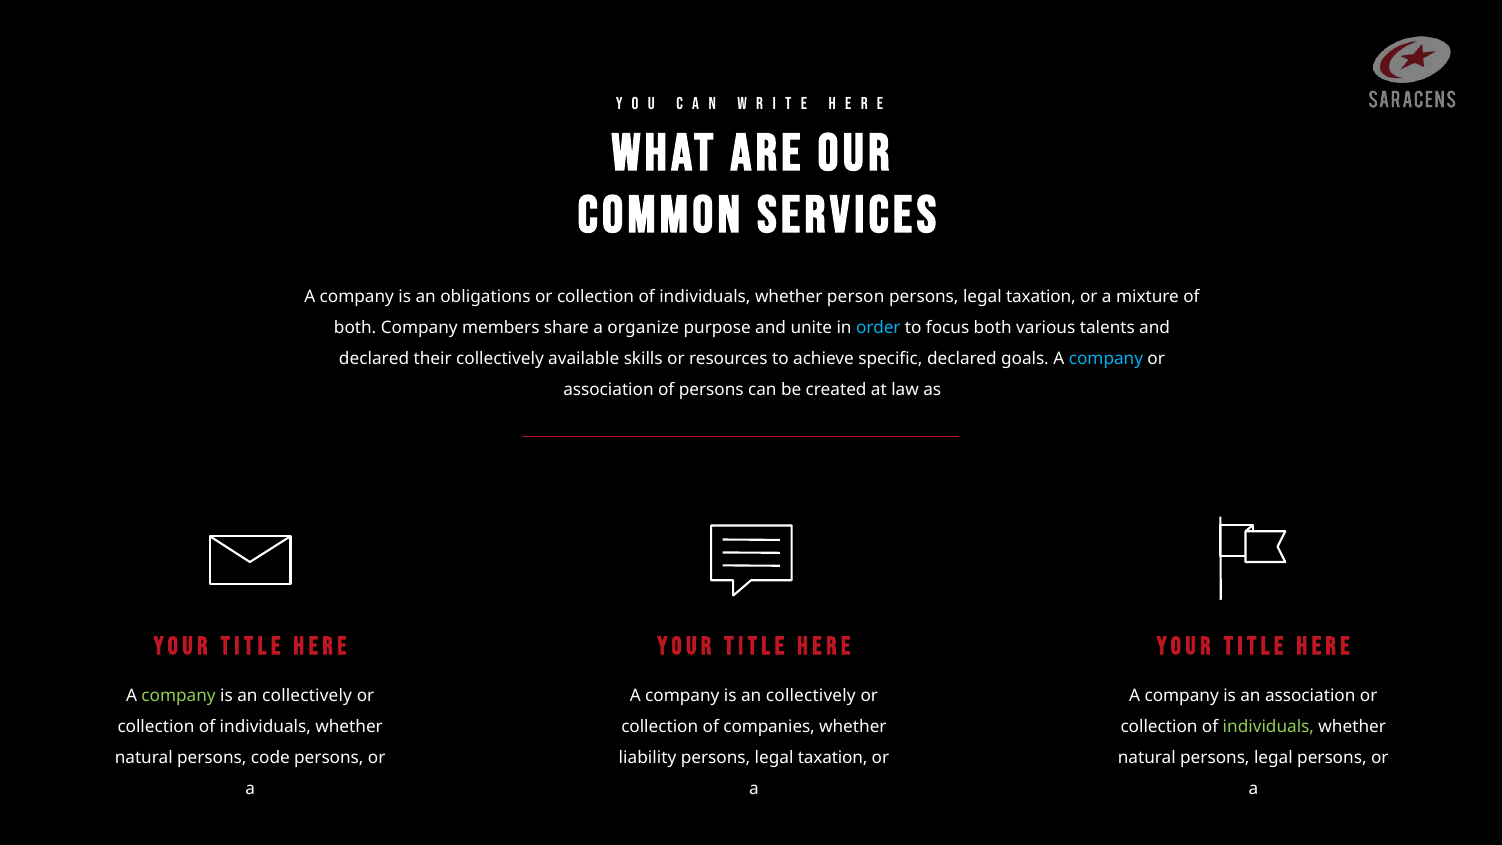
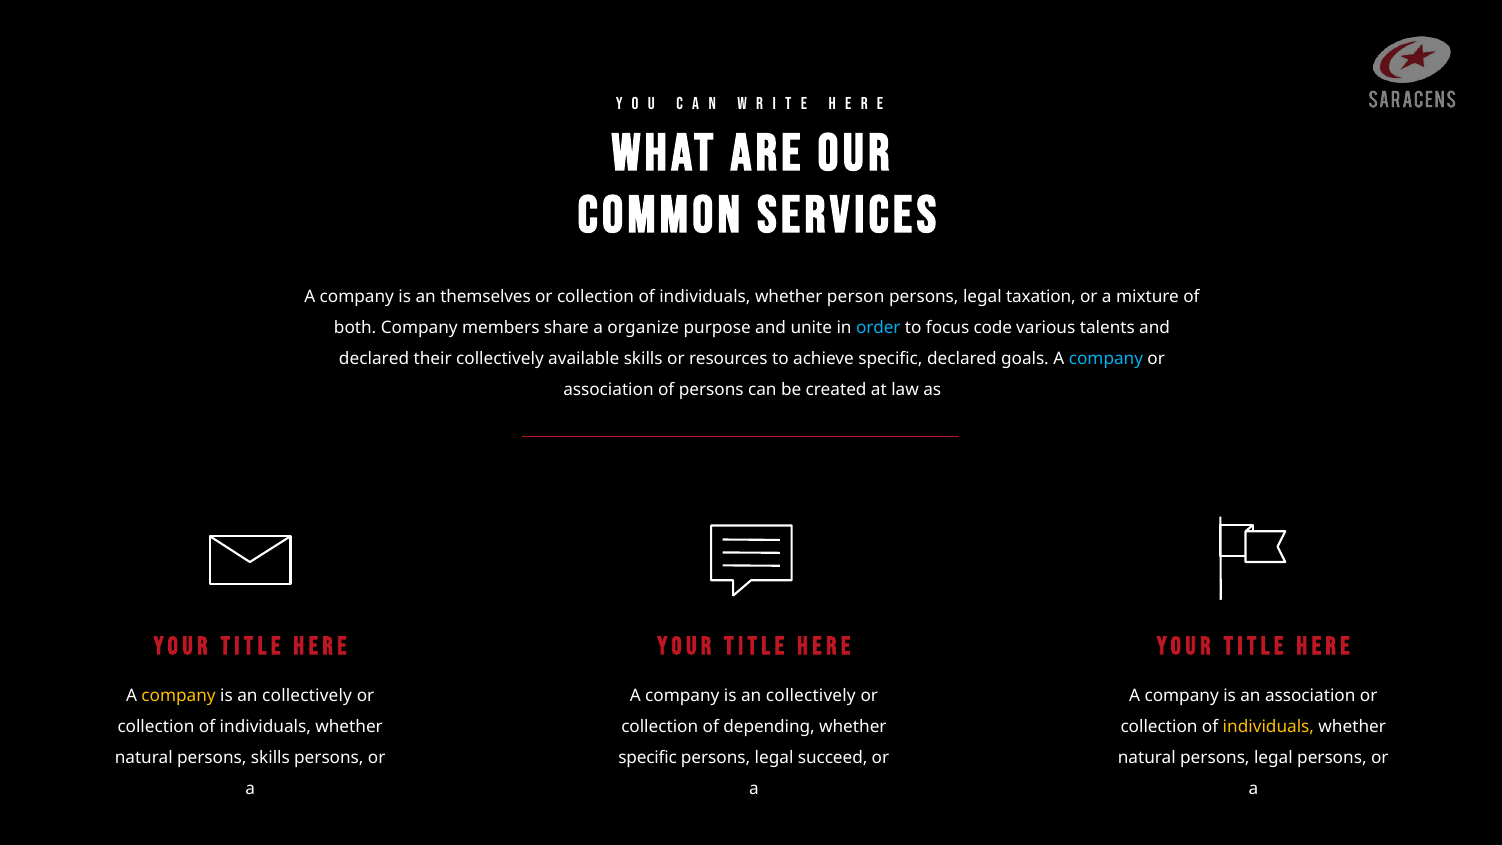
obligations: obligations -> themselves
focus both: both -> code
company at (179, 696) colour: light green -> yellow
companies: companies -> depending
individuals at (1268, 727) colour: light green -> yellow
persons code: code -> skills
liability at (647, 758): liability -> specific
taxation at (833, 758): taxation -> succeed
